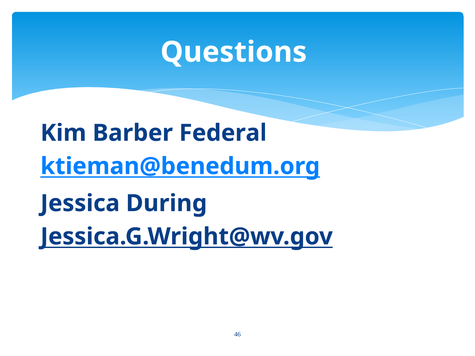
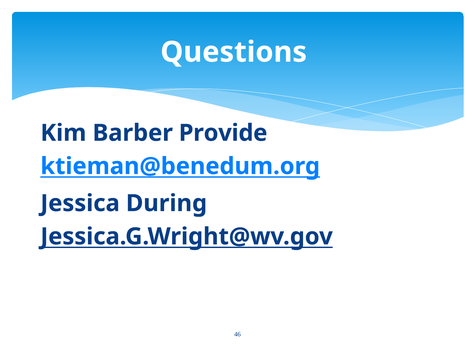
Federal: Federal -> Provide
